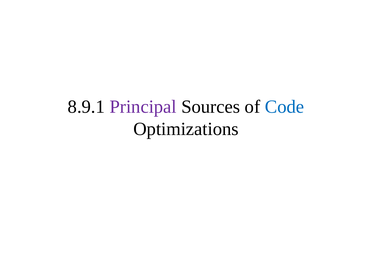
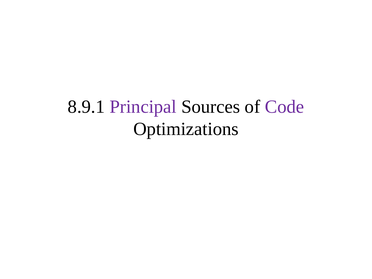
Code colour: blue -> purple
